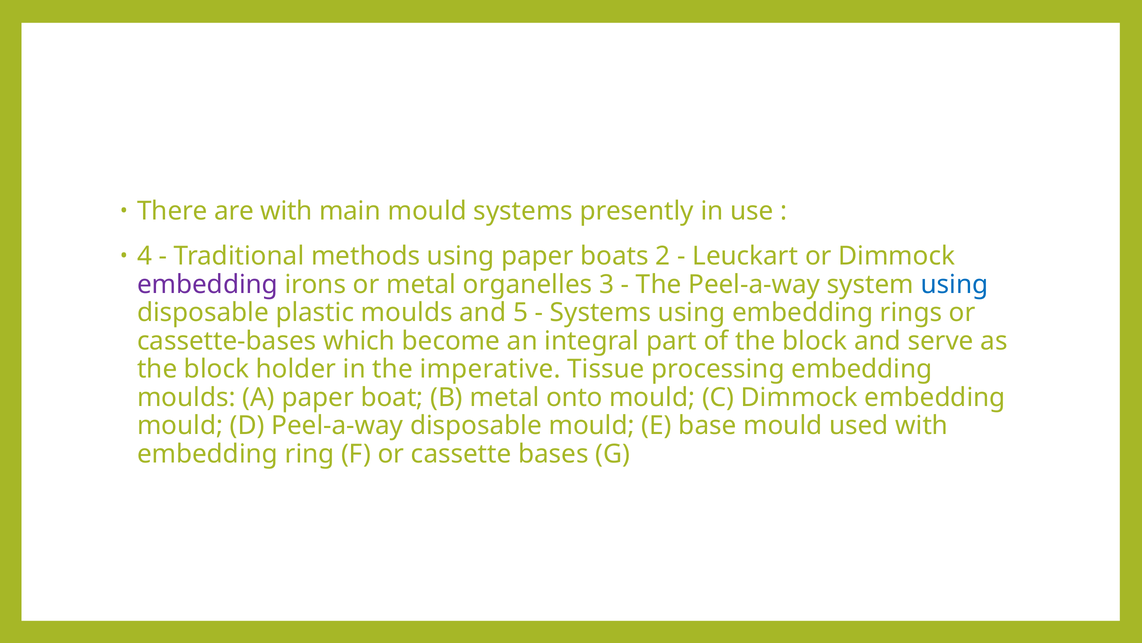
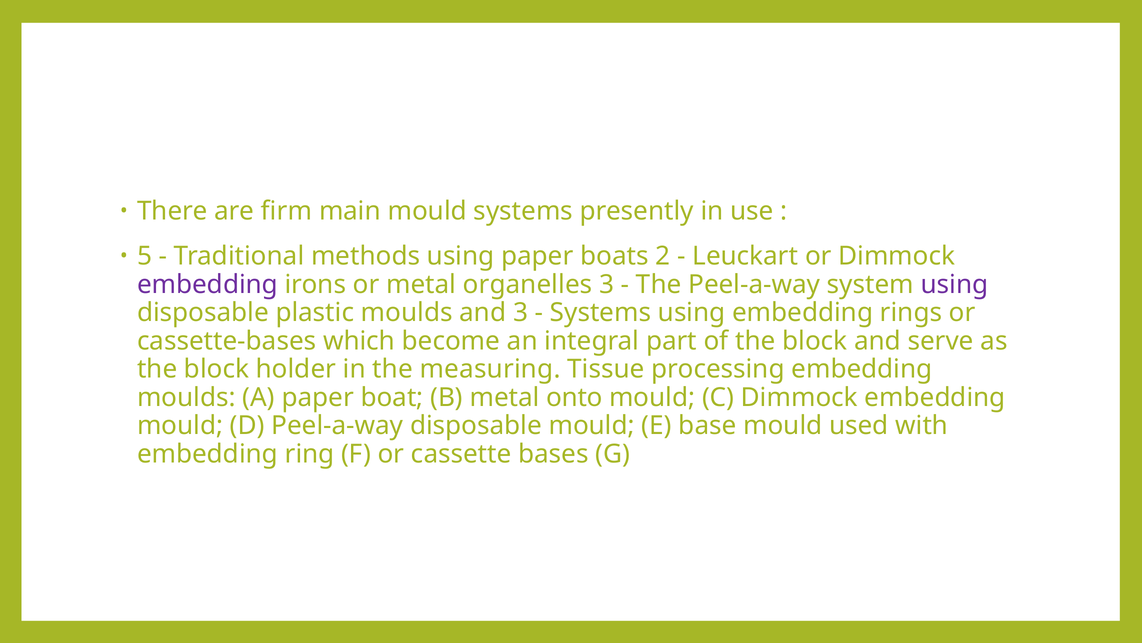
are with: with -> firm
4: 4 -> 5
using at (954, 284) colour: blue -> purple
and 5: 5 -> 3
imperative: imperative -> measuring
